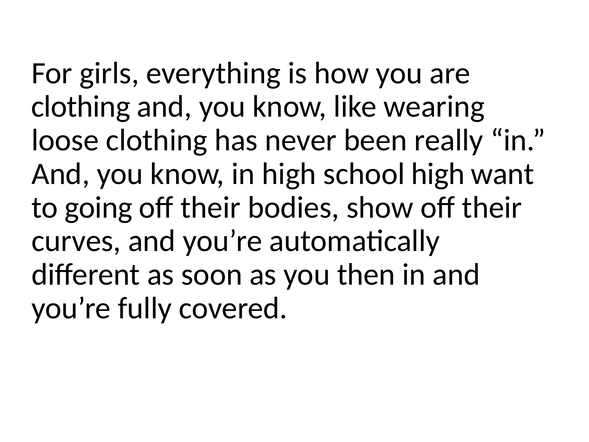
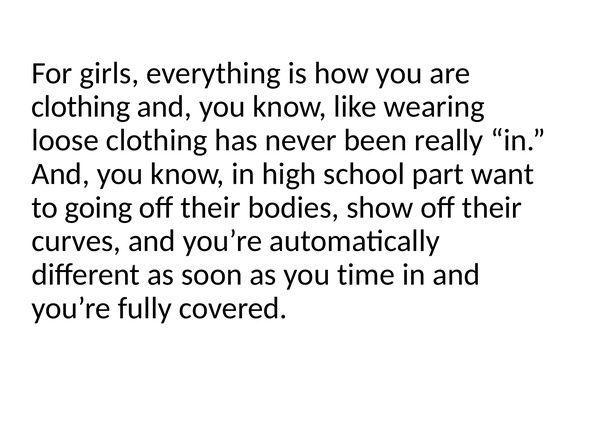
school high: high -> part
then: then -> time
